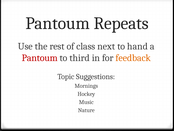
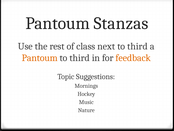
Repeats: Repeats -> Stanzas
hand at (137, 46): hand -> third
Pantoum at (40, 58) colour: red -> orange
